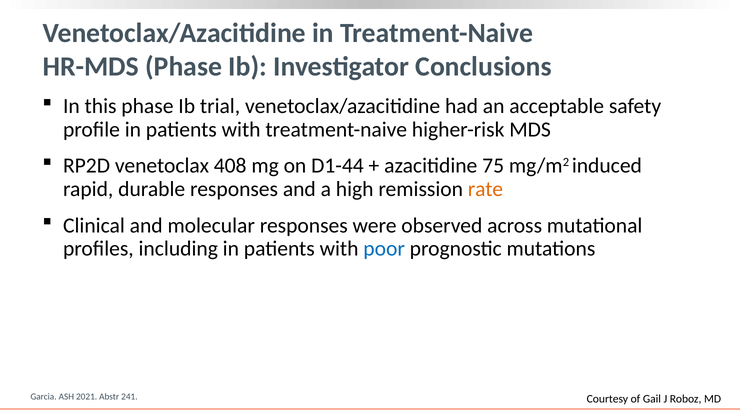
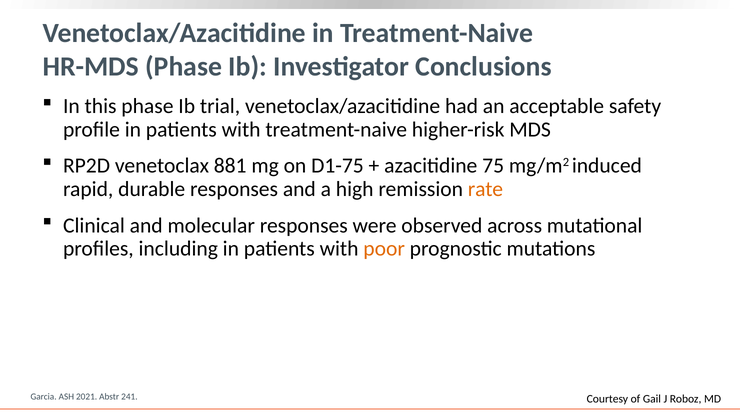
408: 408 -> 881
D1-44: D1-44 -> D1-75
poor colour: blue -> orange
